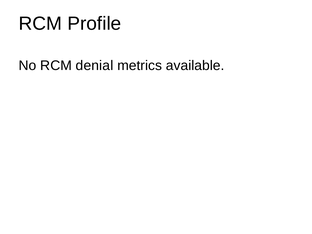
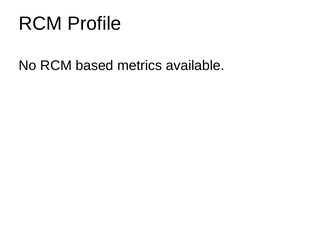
denial: denial -> based
